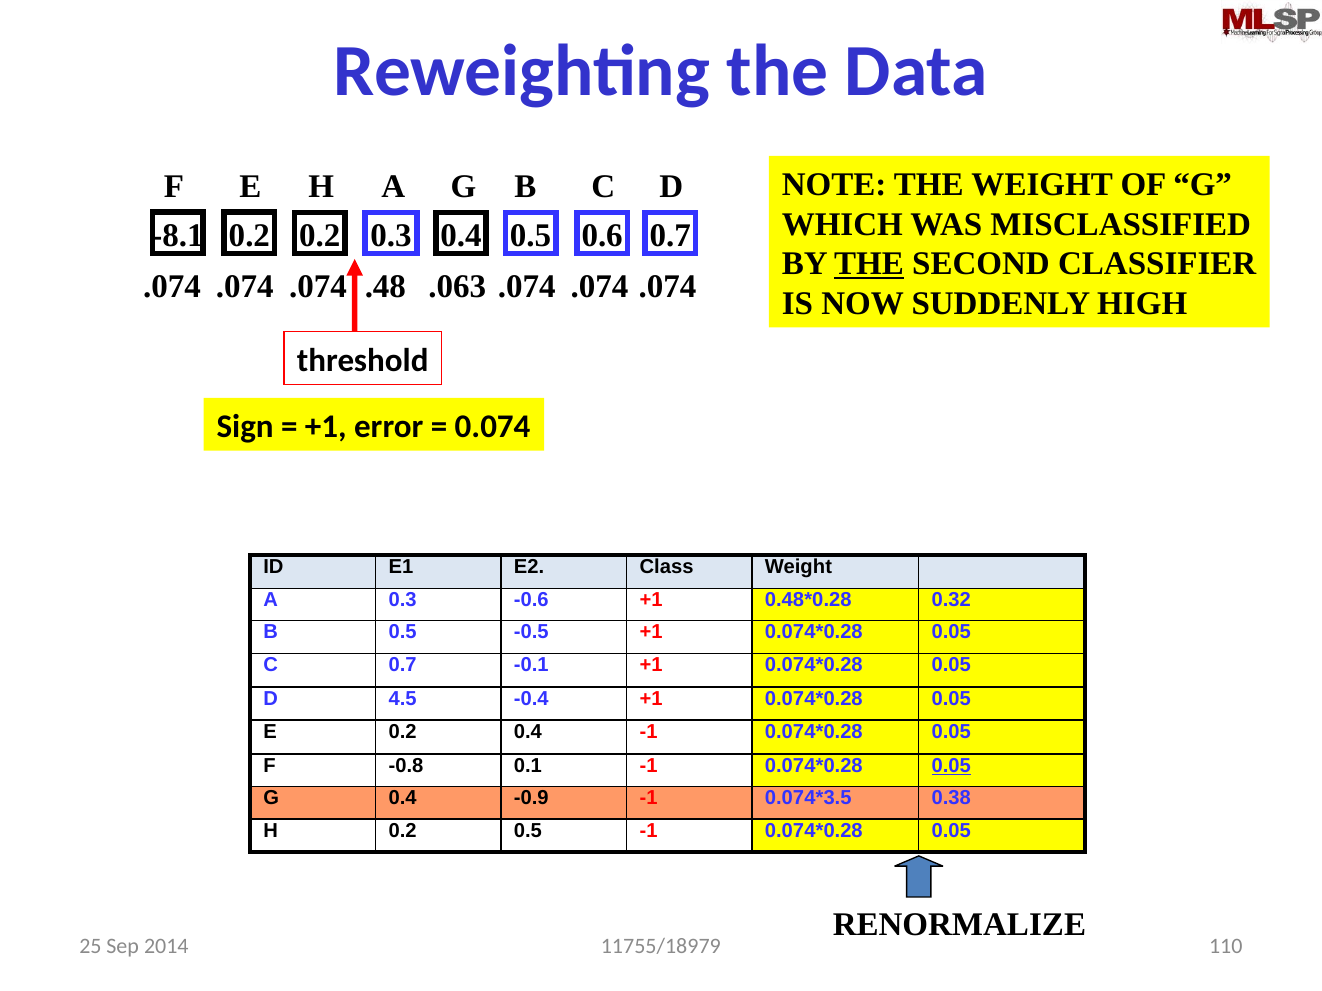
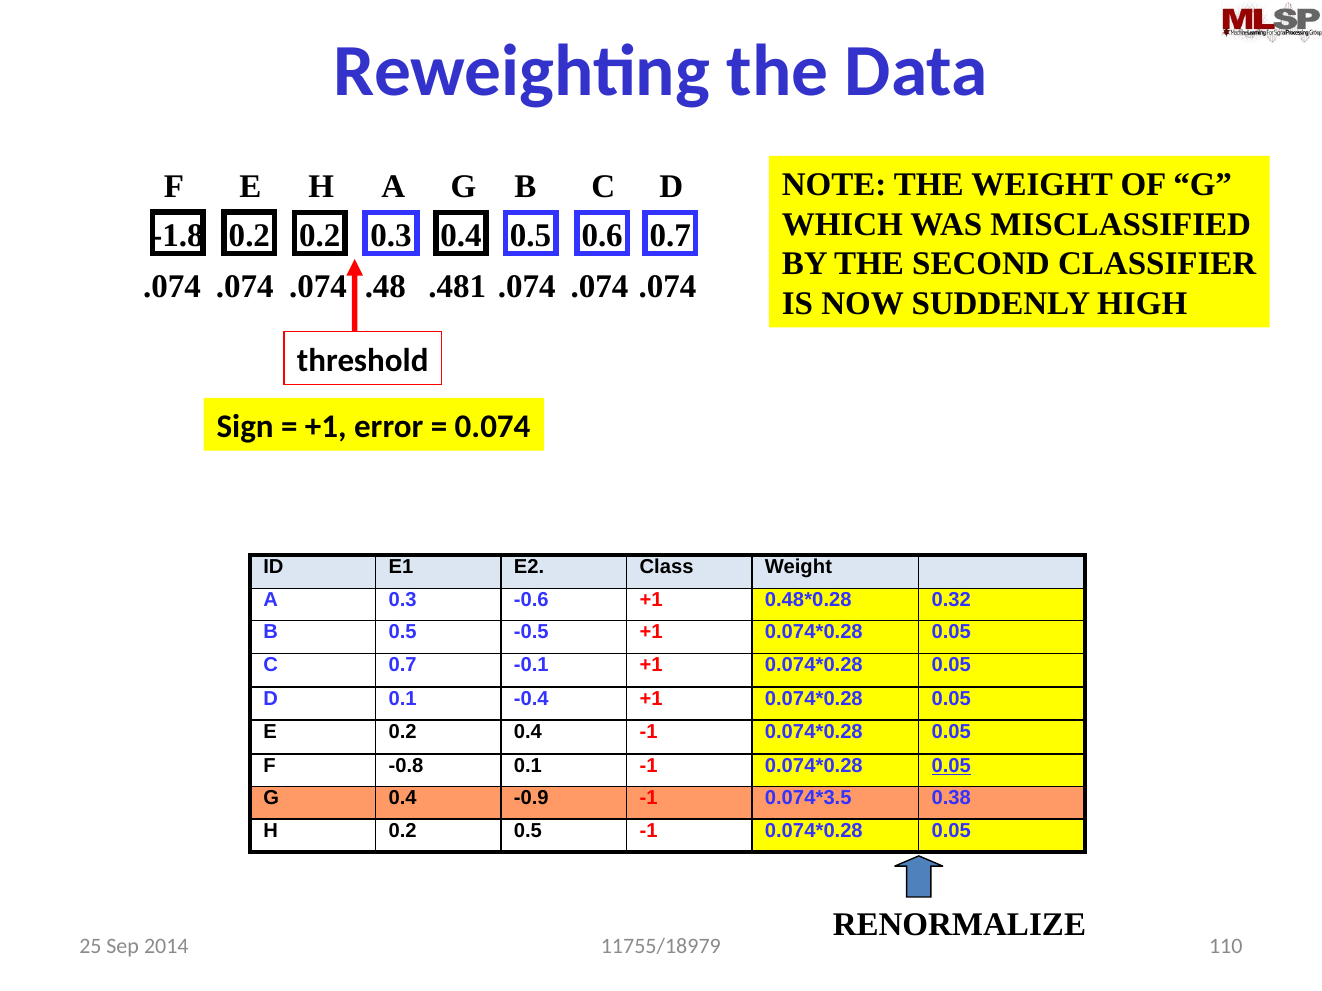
-8.1: -8.1 -> -1.8
THE at (869, 264) underline: present -> none
.063: .063 -> .481
D 4.5: 4.5 -> 0.1
